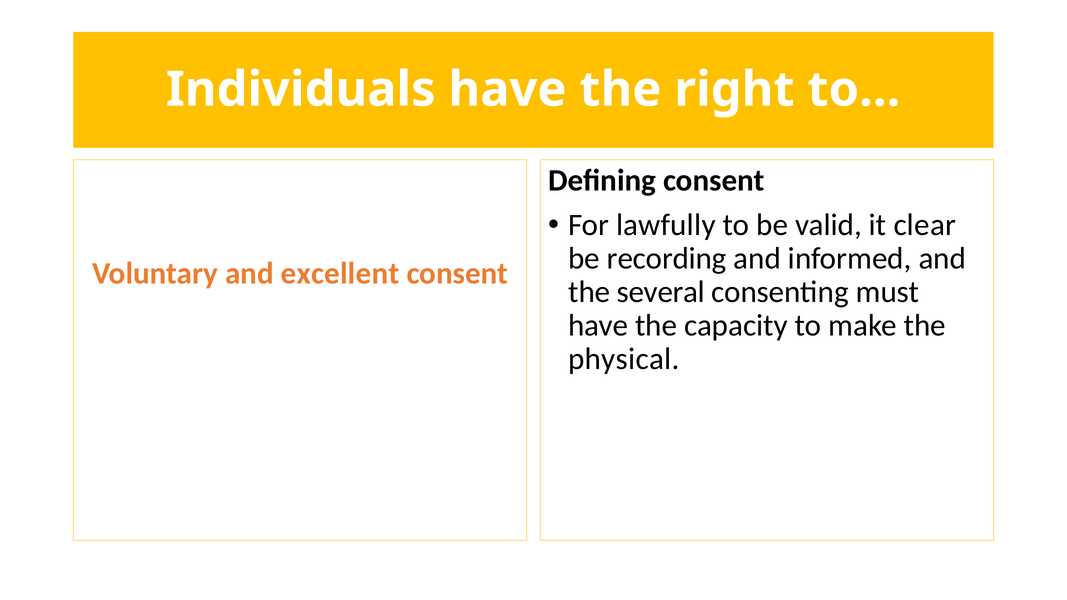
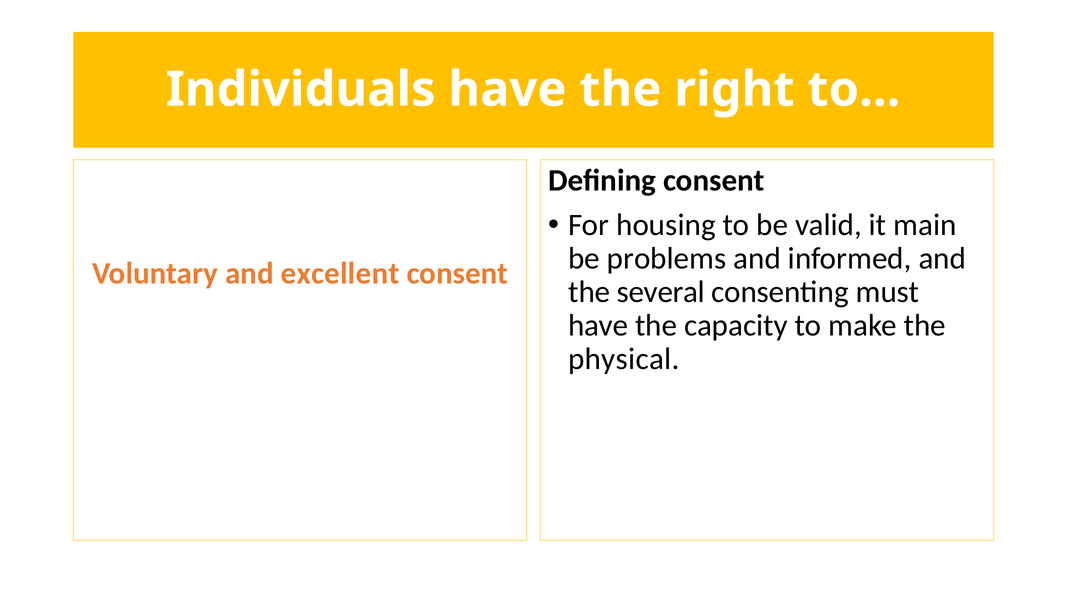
lawfully: lawfully -> housing
clear: clear -> main
recording: recording -> problems
